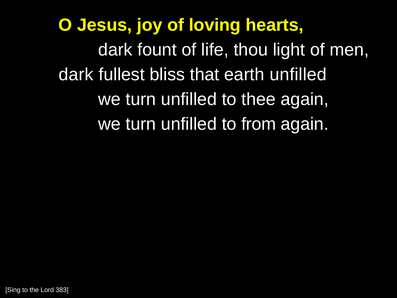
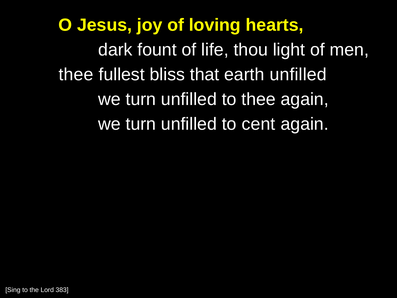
dark at (76, 75): dark -> thee
from: from -> cent
